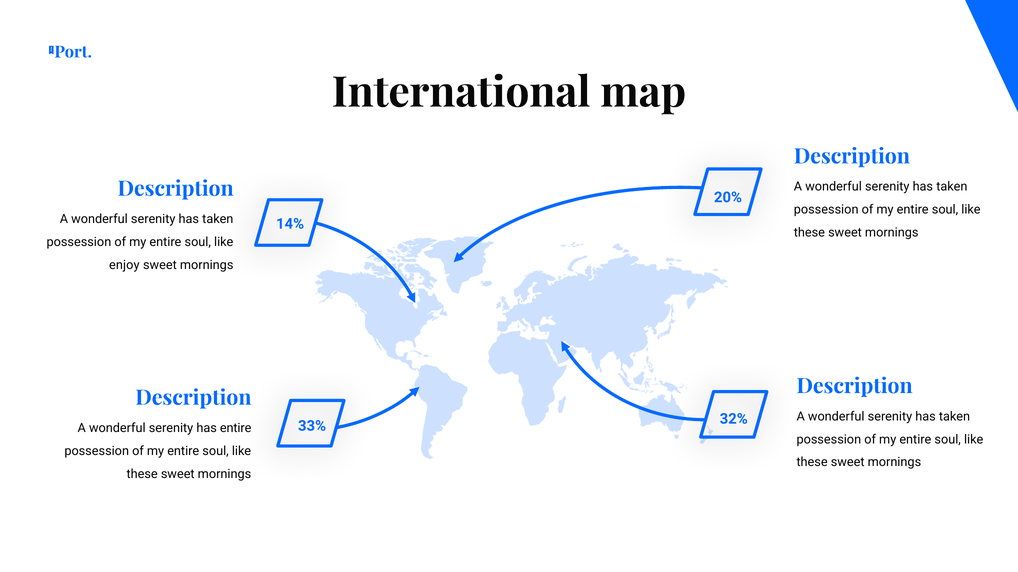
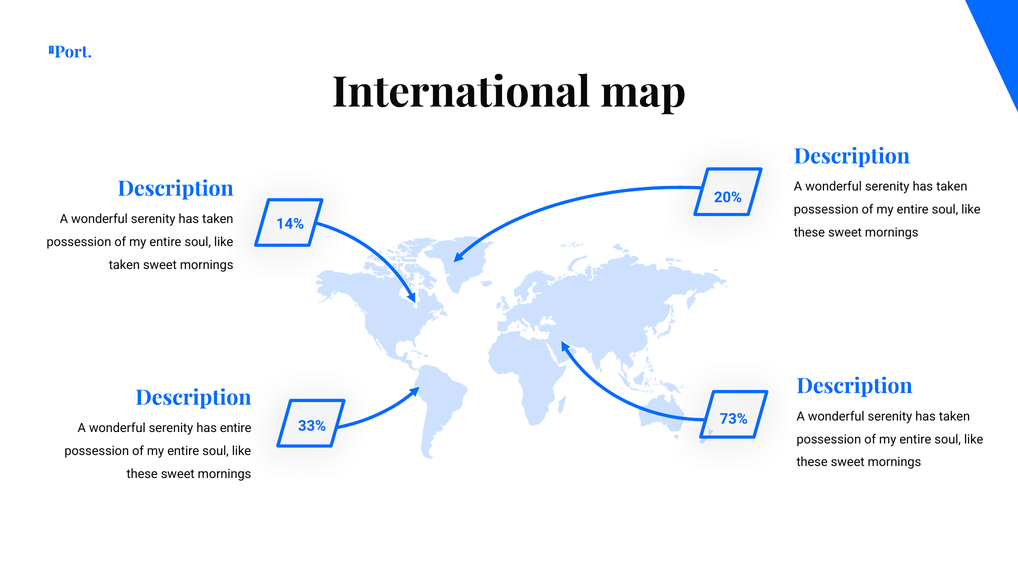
enjoy at (124, 265): enjoy -> taken
32%: 32% -> 73%
